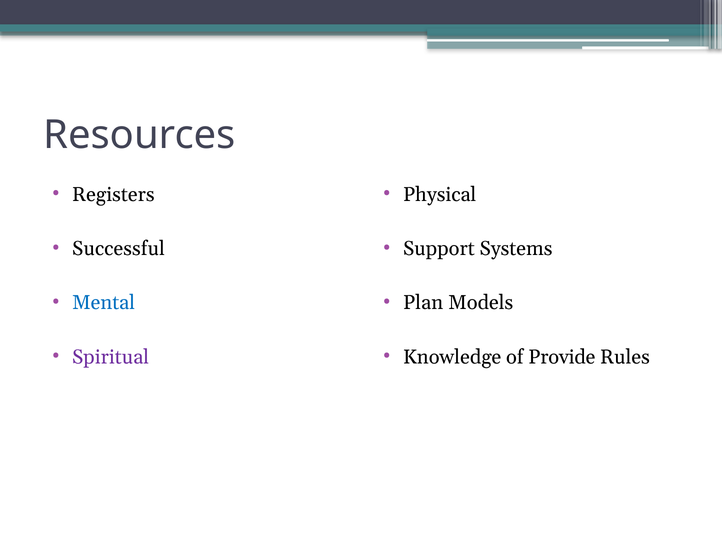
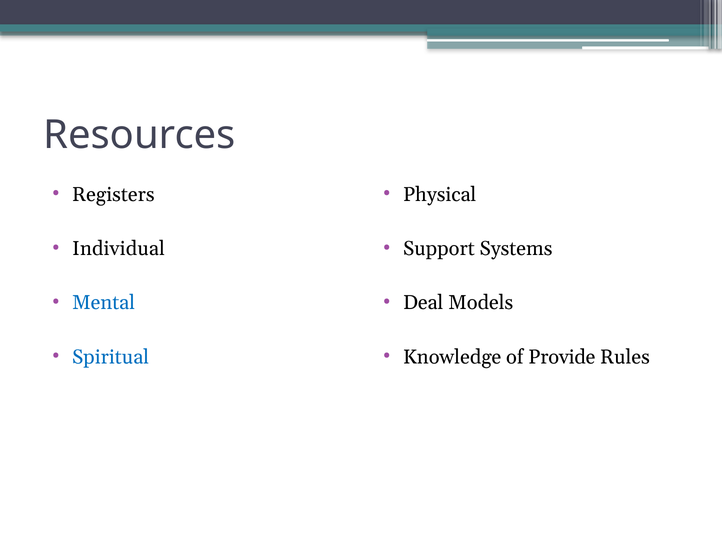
Successful: Successful -> Individual
Plan: Plan -> Deal
Spiritual colour: purple -> blue
